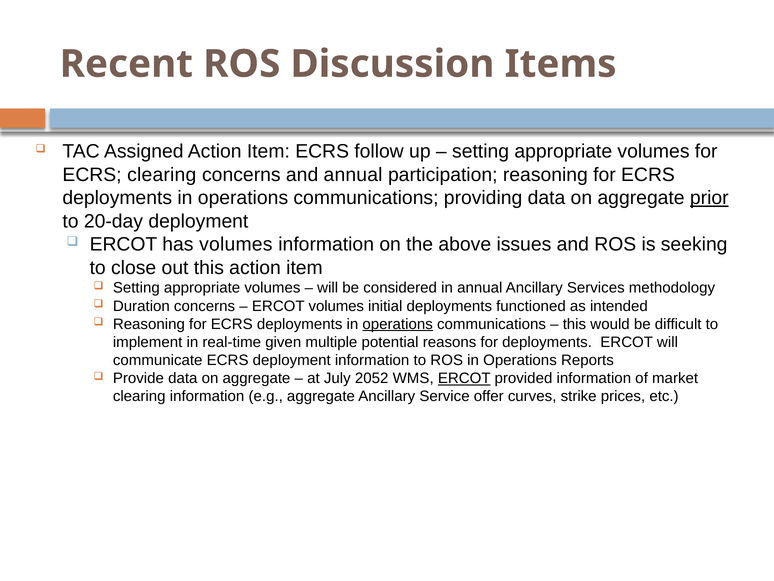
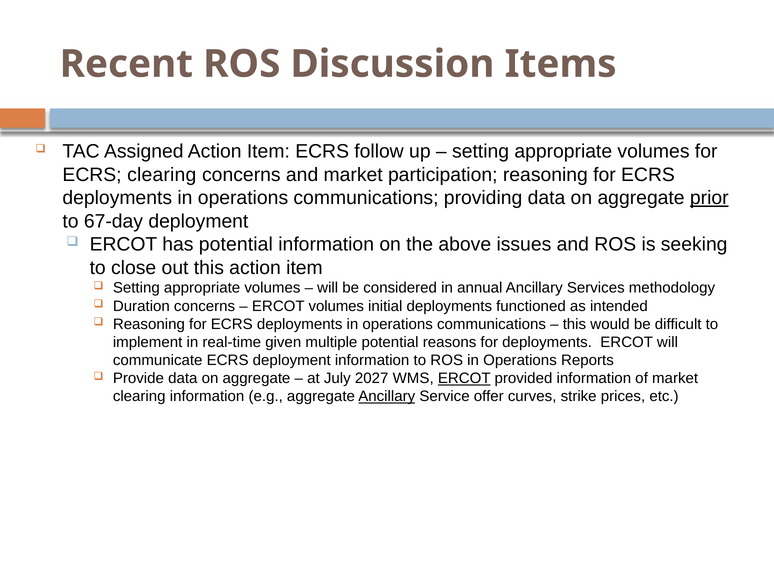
and annual: annual -> market
20-day: 20-day -> 67-day
has volumes: volumes -> potential
operations at (398, 324) underline: present -> none
2052: 2052 -> 2027
Ancillary at (387, 396) underline: none -> present
